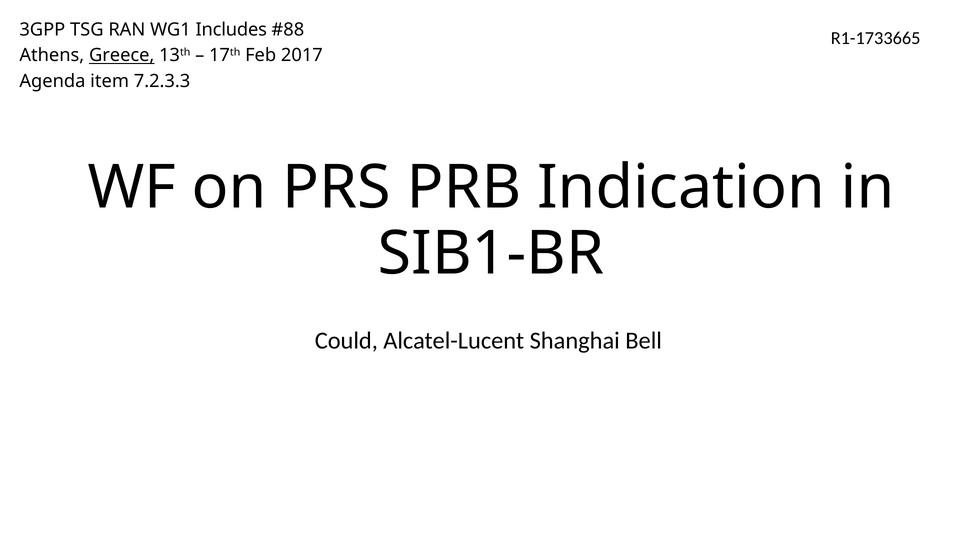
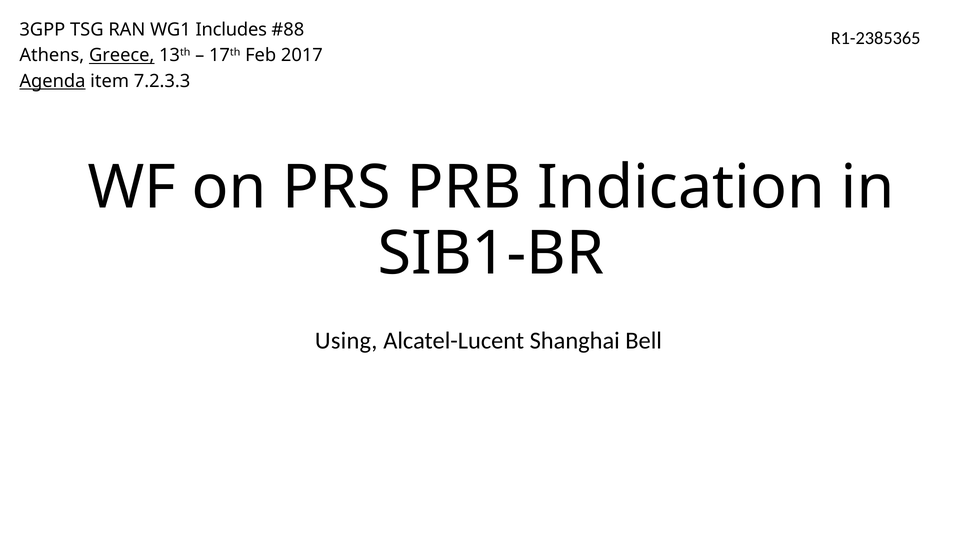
R1-1733665: R1-1733665 -> R1-2385365
Agenda underline: none -> present
Could: Could -> Using
